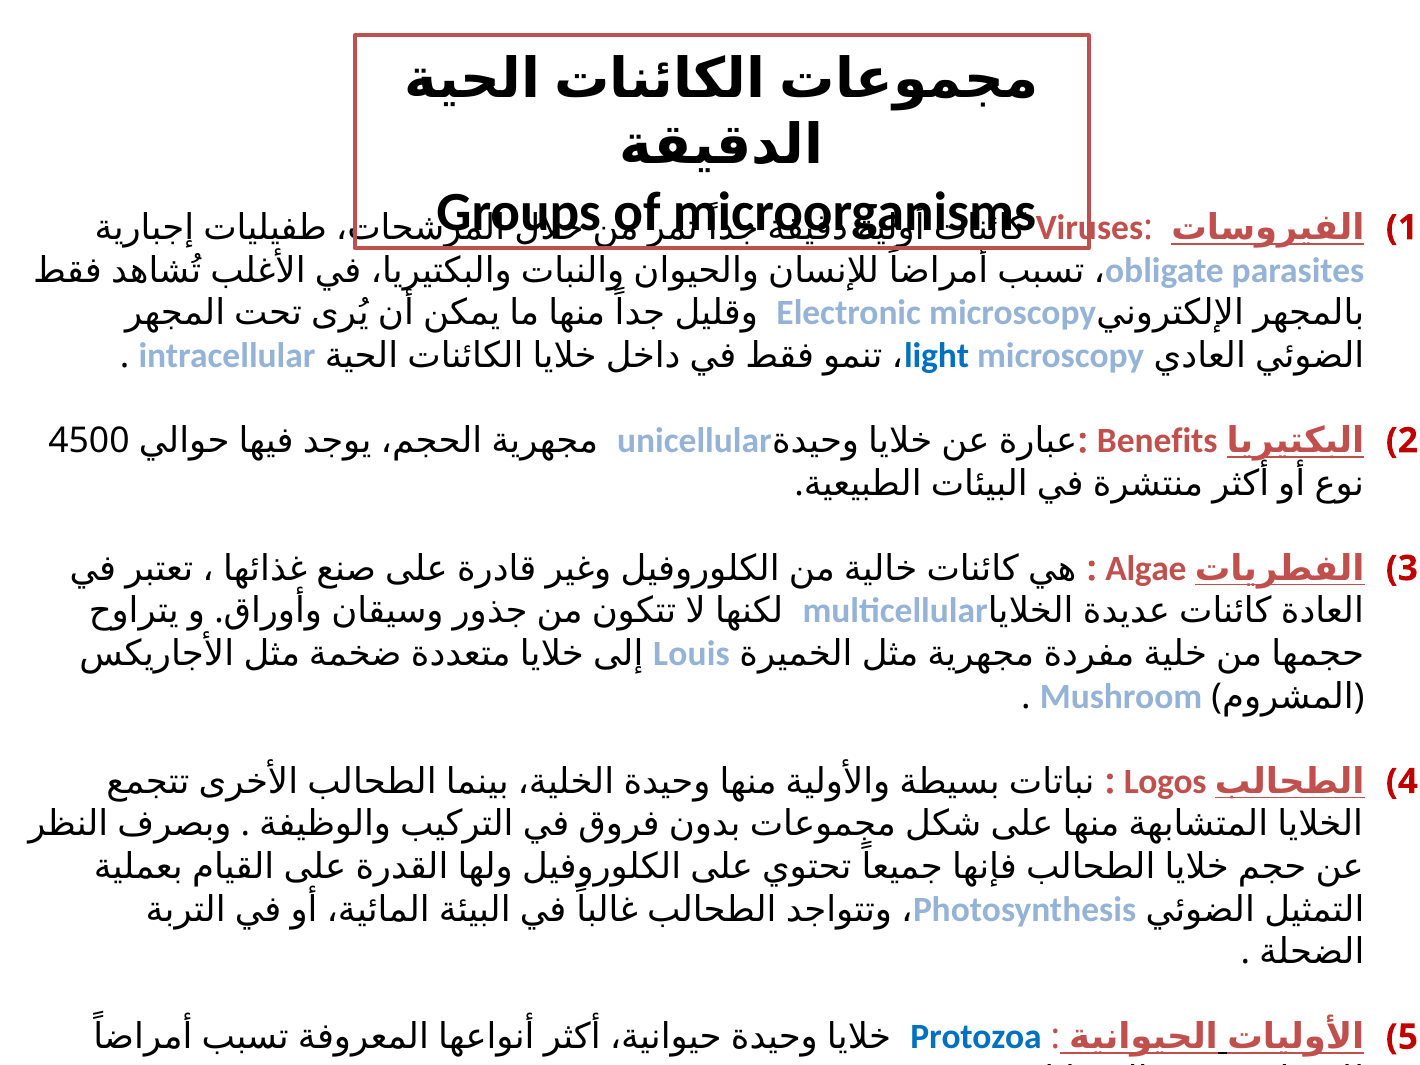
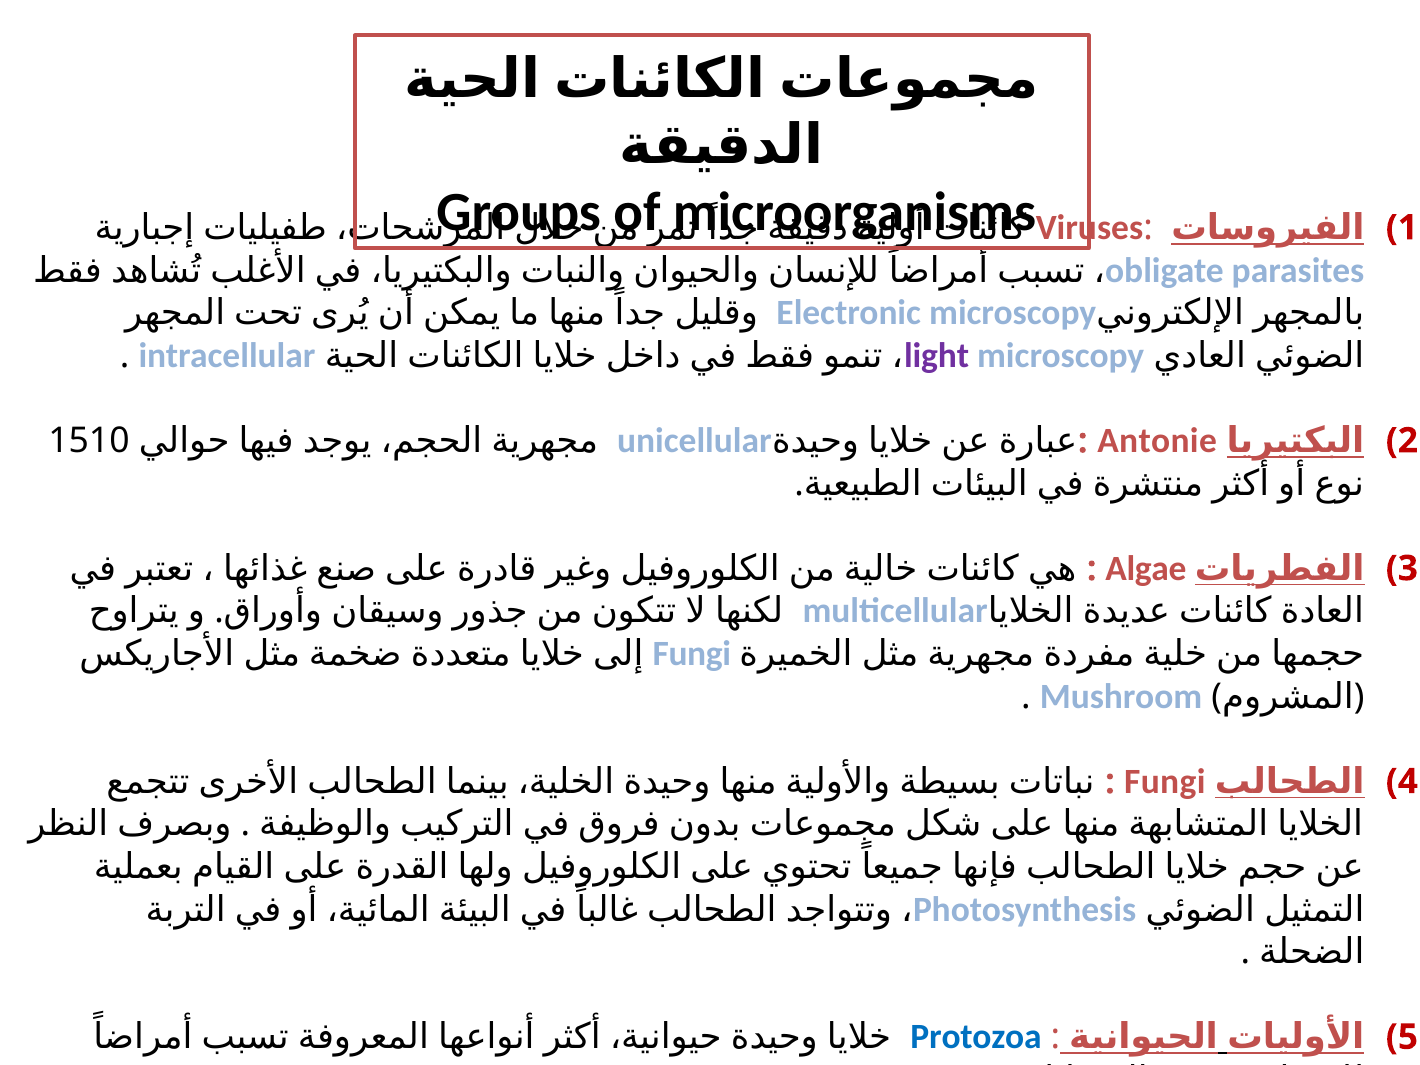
light colour: blue -> purple
Benefits: Benefits -> Antonie
4500: 4500 -> 1510
Louis at (692, 654): Louis -> Fungi
Logos at (1165, 782): Logos -> Fungi
